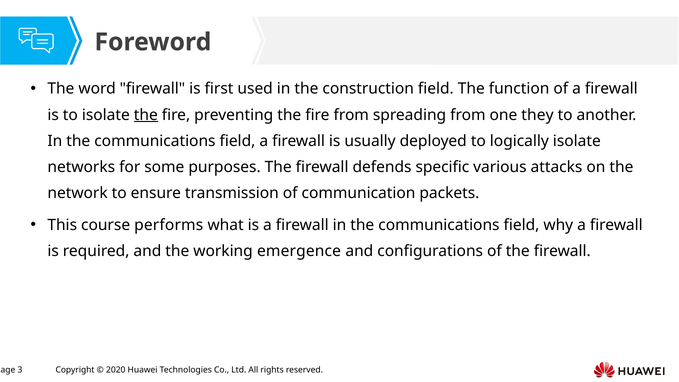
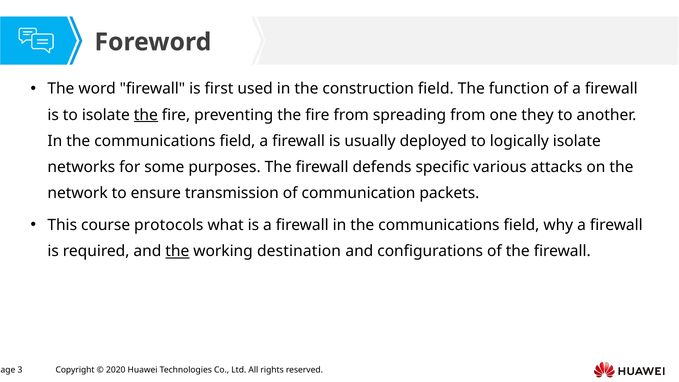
performs: performs -> protocols
the at (177, 251) underline: none -> present
emergence: emergence -> destination
